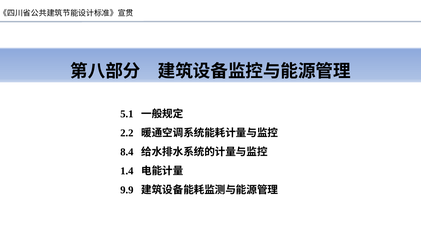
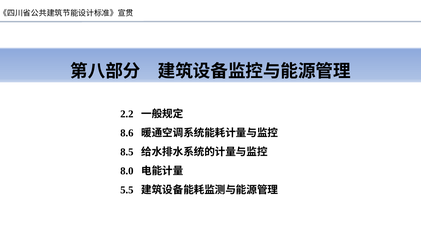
5.1: 5.1 -> 2.2
2.2: 2.2 -> 8.6
8.4: 8.4 -> 8.5
1.4: 1.4 -> 8.0
9.9: 9.9 -> 5.5
